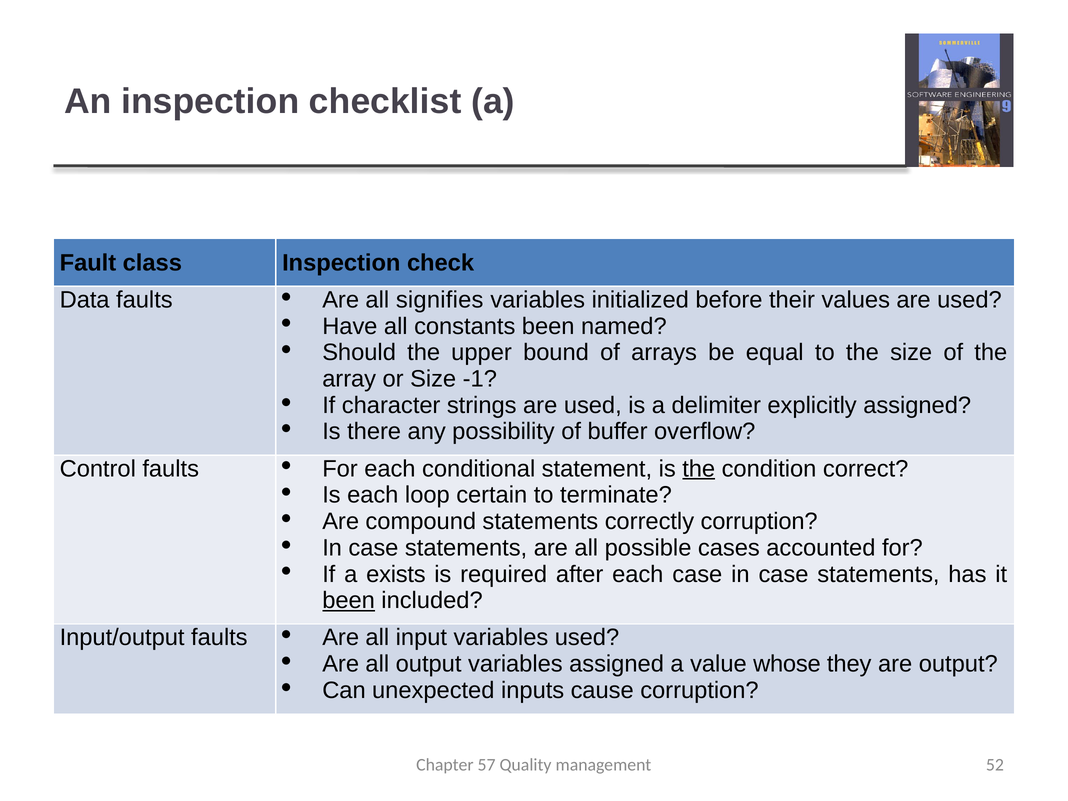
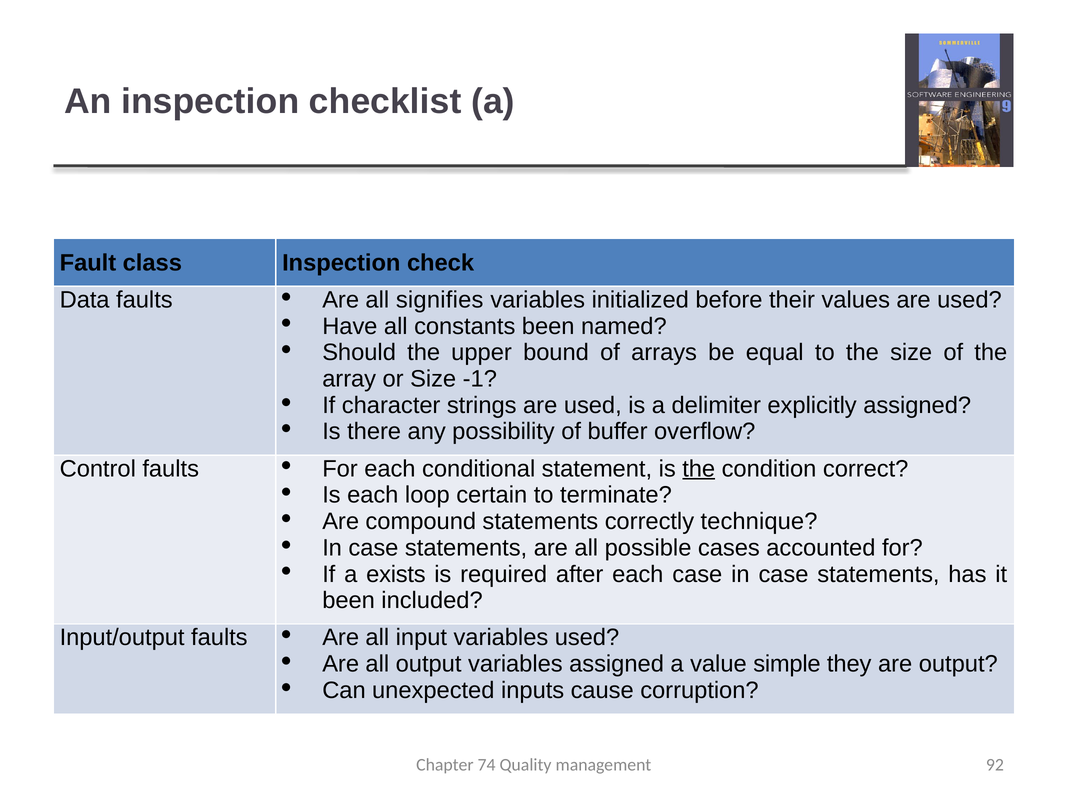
correctly corruption: corruption -> technique
been at (349, 601) underline: present -> none
whose: whose -> simple
57: 57 -> 74
52: 52 -> 92
